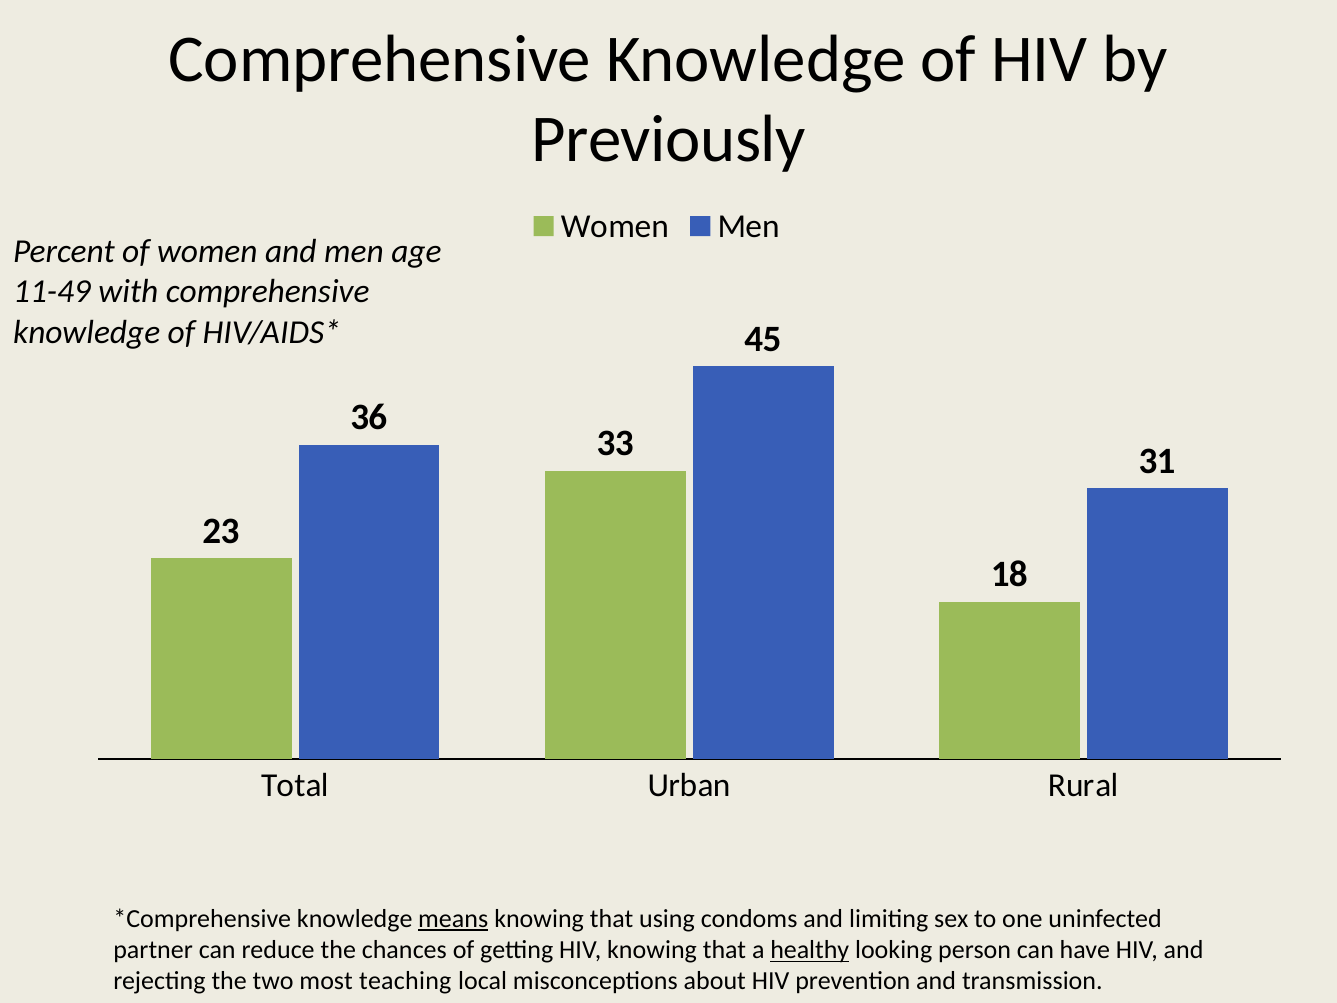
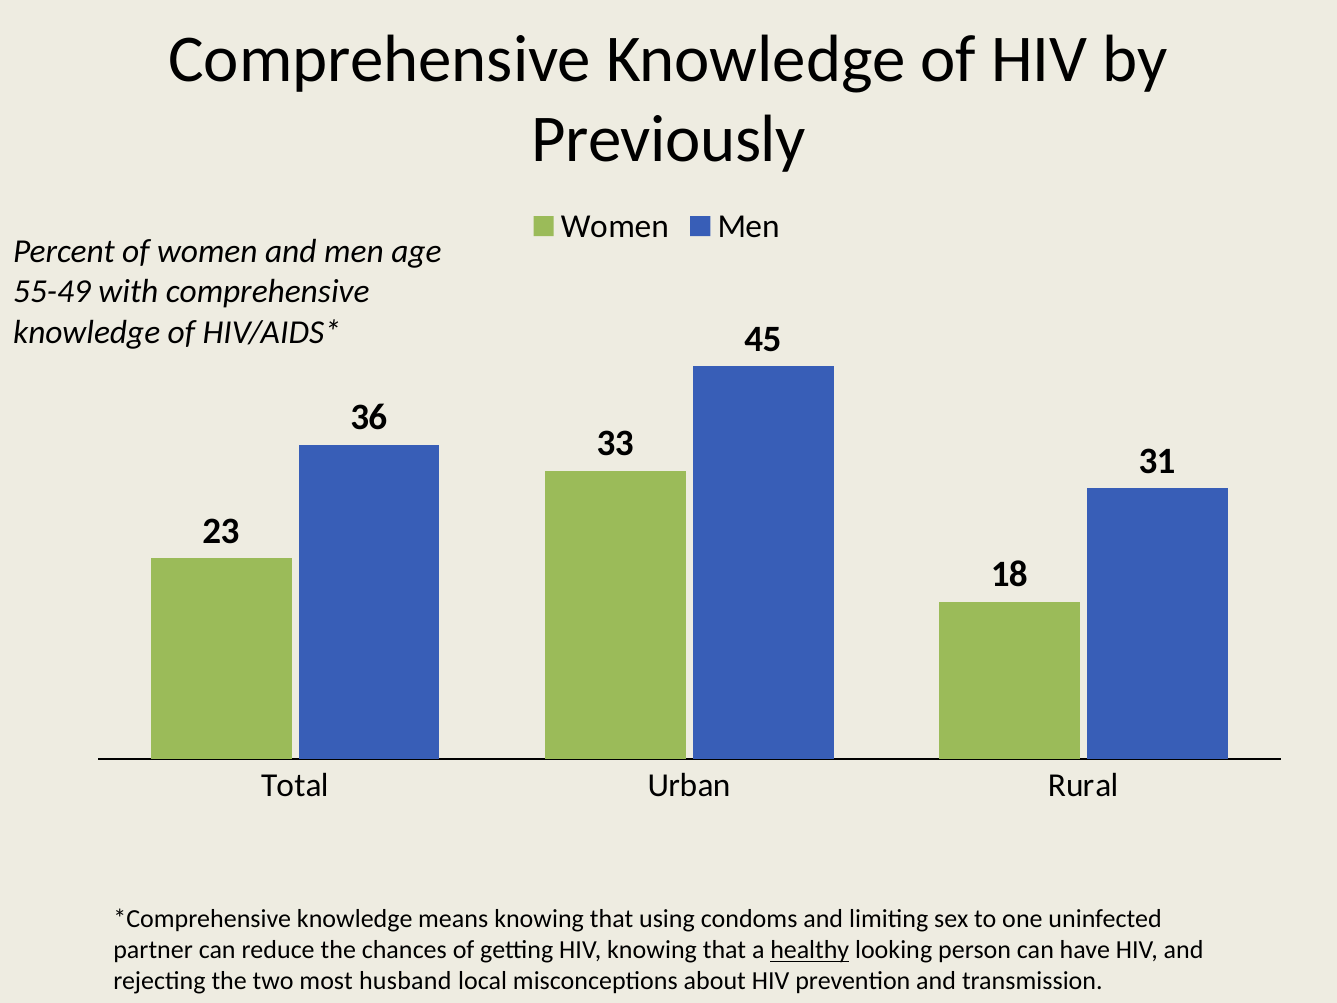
11-49: 11-49 -> 55-49
means underline: present -> none
teaching: teaching -> husband
